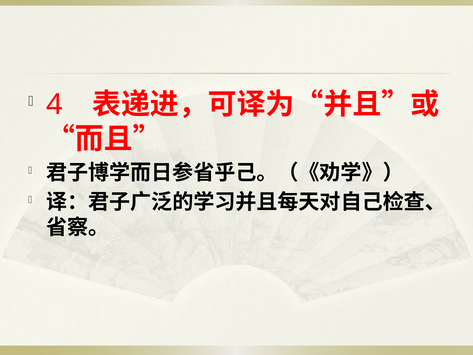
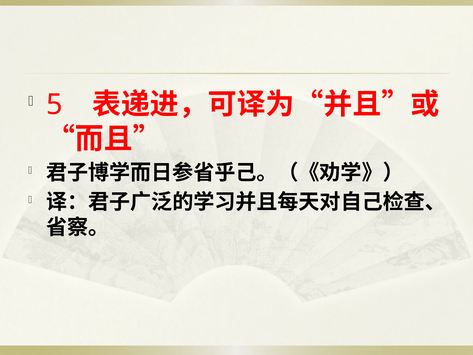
4: 4 -> 5
